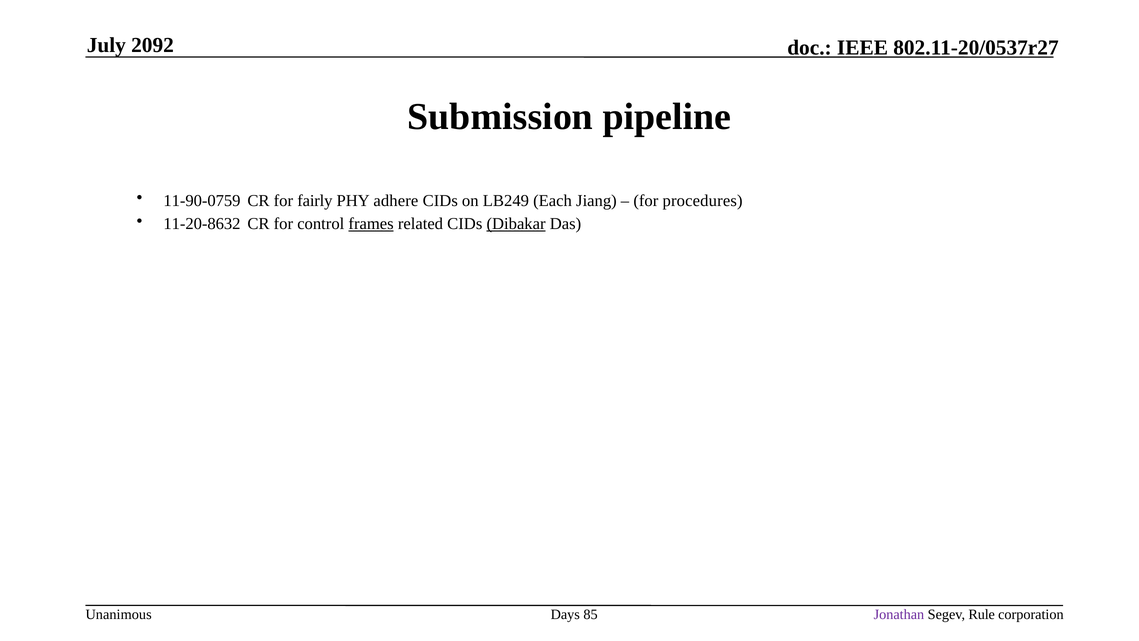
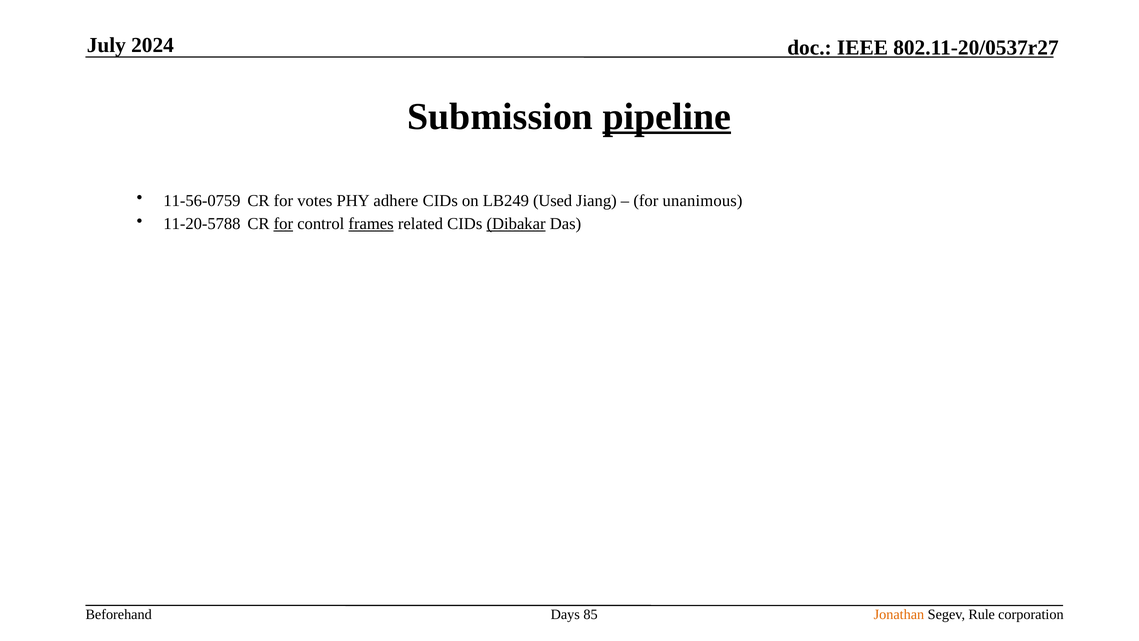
2092: 2092 -> 2024
pipeline underline: none -> present
11-90-0759: 11-90-0759 -> 11-56-0759
fairly: fairly -> votes
Each: Each -> Used
procedures: procedures -> unanimous
11-20-8632: 11-20-8632 -> 11-20-5788
for at (283, 224) underline: none -> present
Unanimous: Unanimous -> Beforehand
Jonathan colour: purple -> orange
